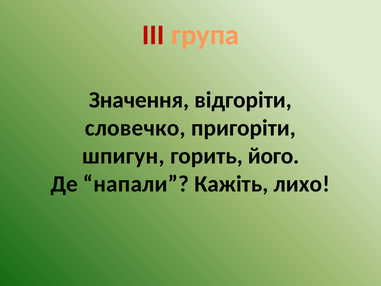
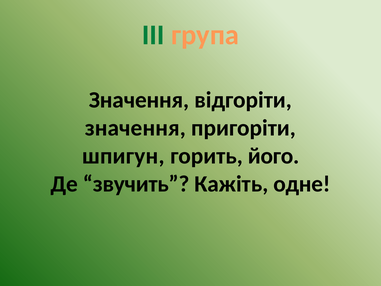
III colour: red -> green
словечко at (135, 128): словечко -> значення
напали: напали -> звучить
лихо: лихо -> одне
